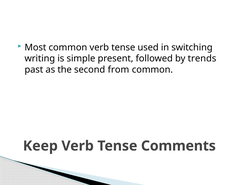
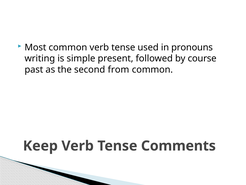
switching: switching -> pronouns
trends: trends -> course
